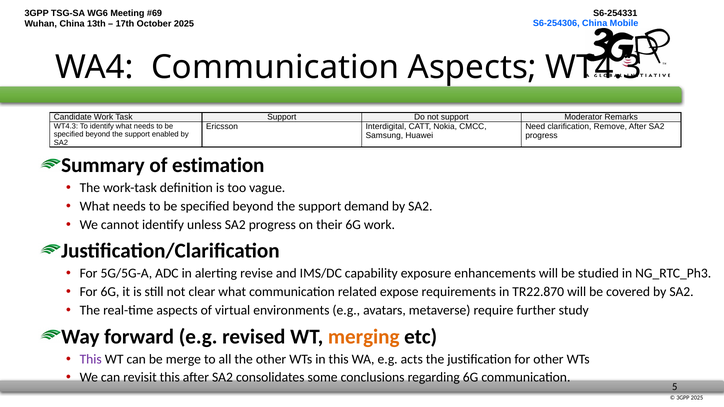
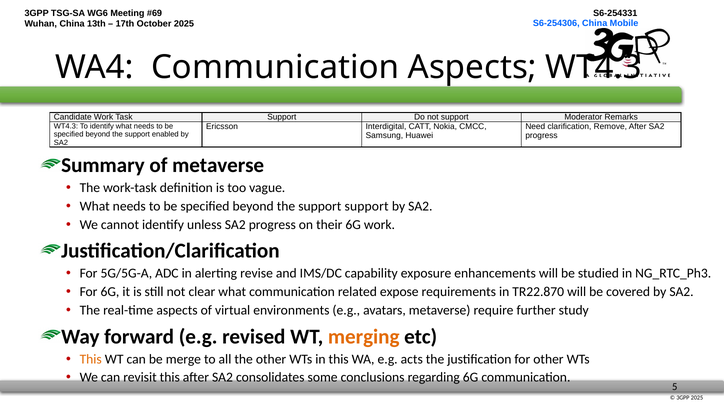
of estimation: estimation -> metaverse
support demand: demand -> support
This at (91, 359) colour: purple -> orange
